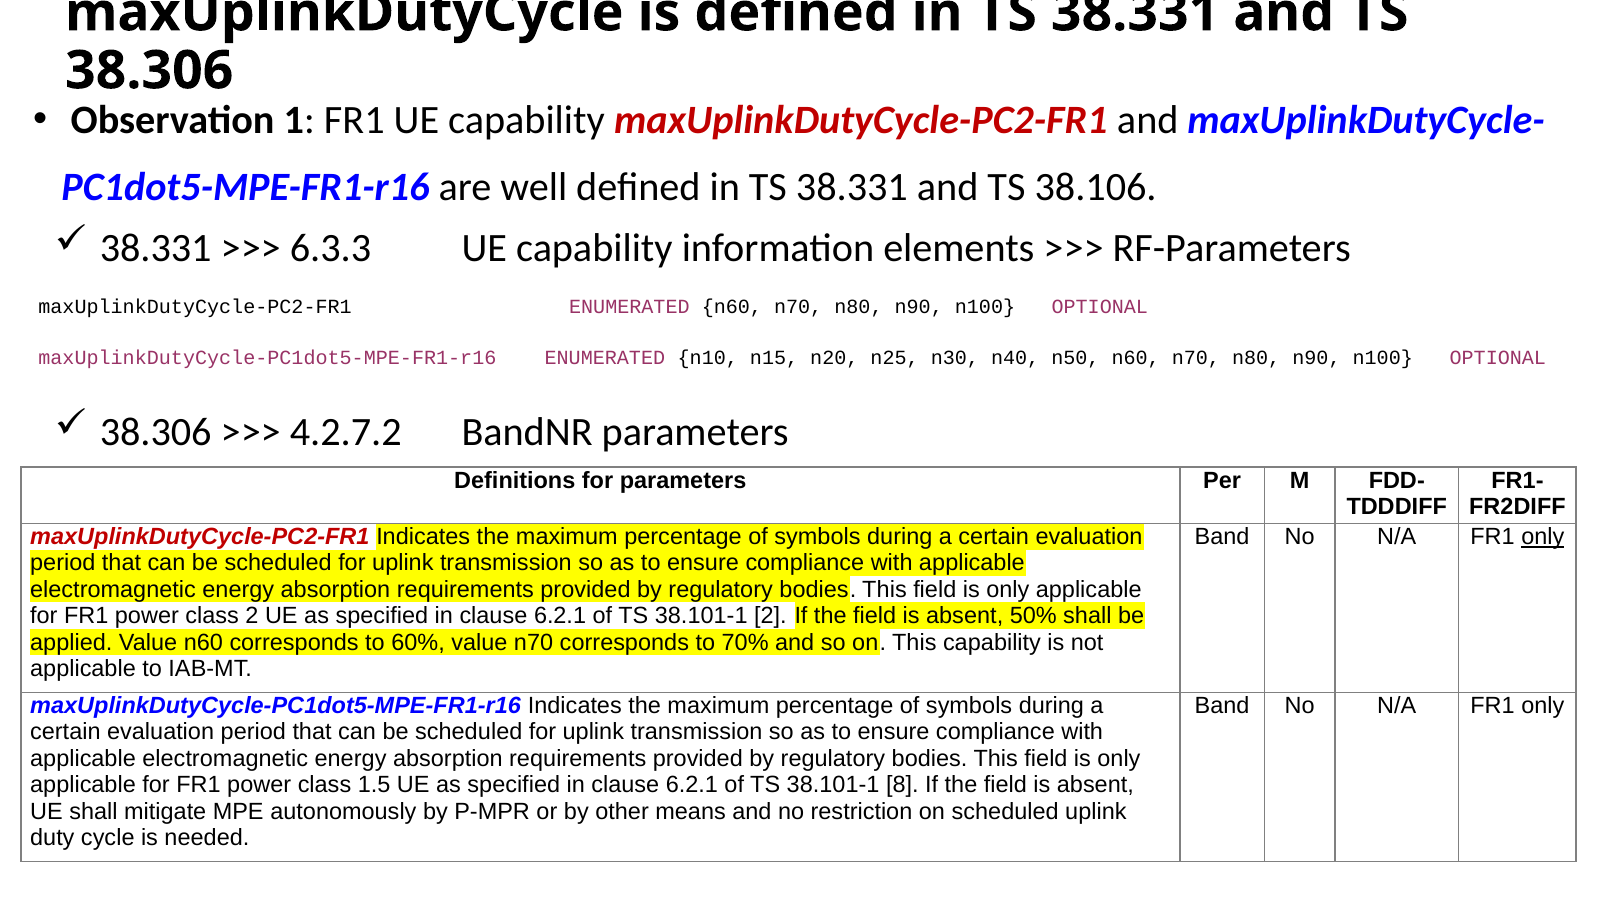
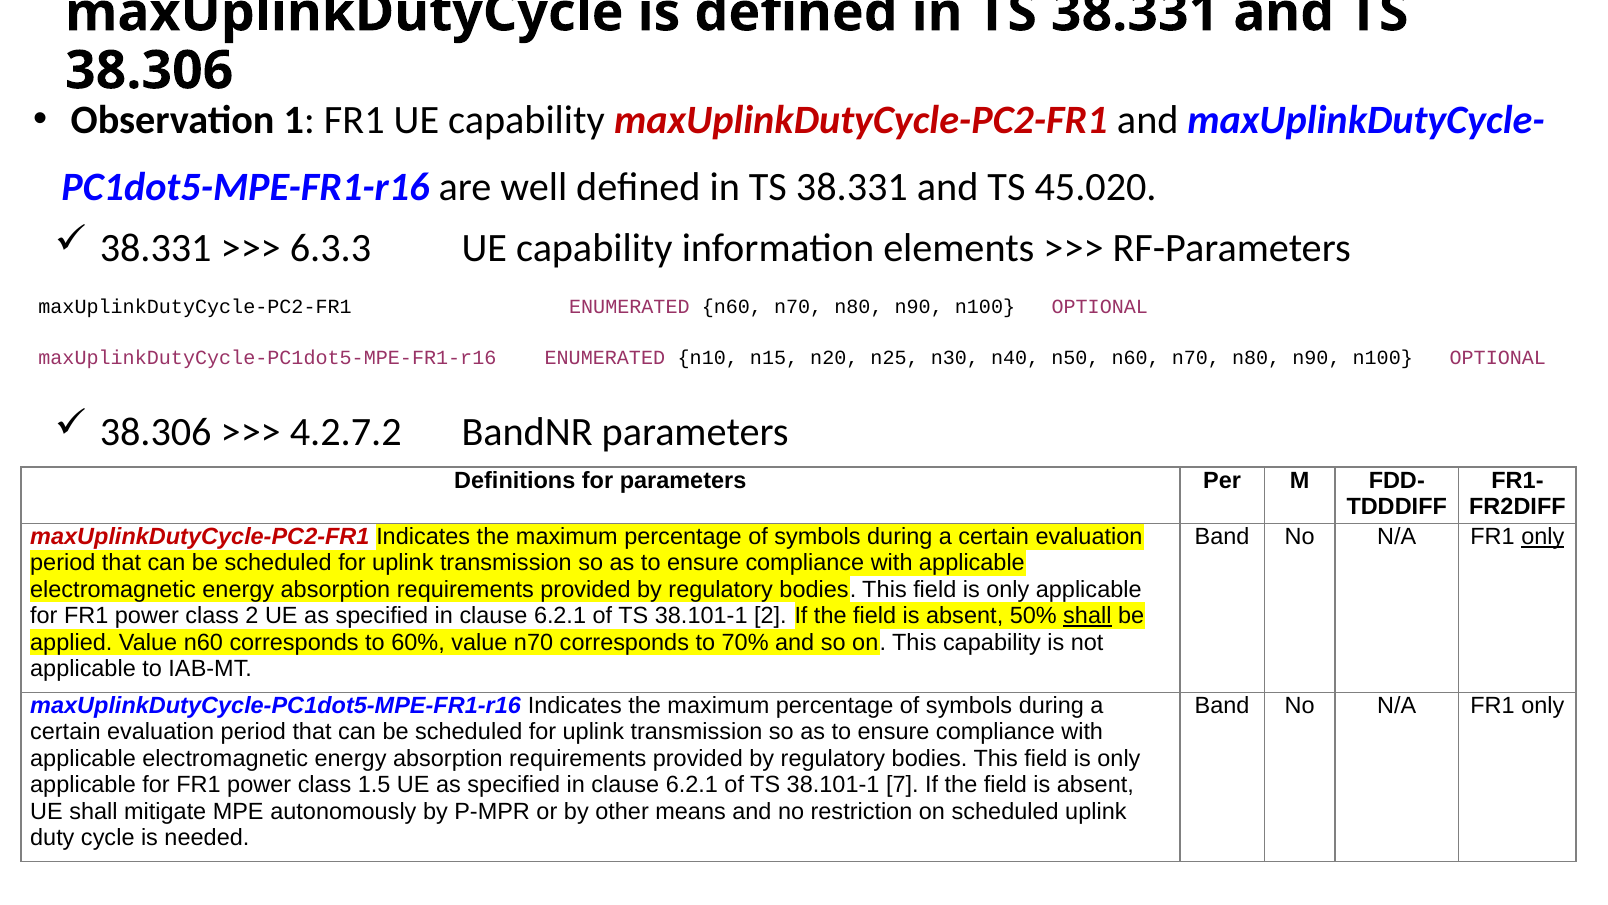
38.106: 38.106 -> 45.020
shall at (1087, 616) underline: none -> present
8: 8 -> 7
